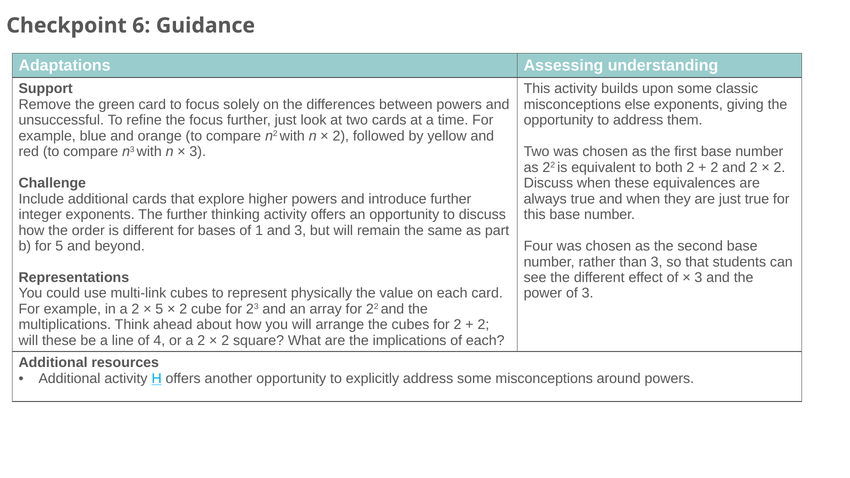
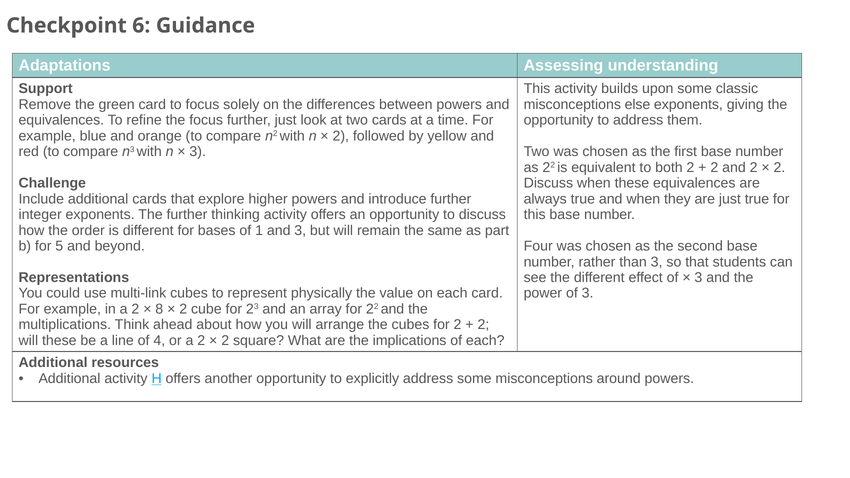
unsuccessful at (61, 120): unsuccessful -> equivalences
5 at (159, 309): 5 -> 8
